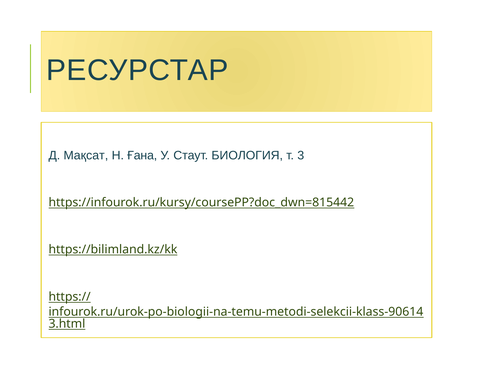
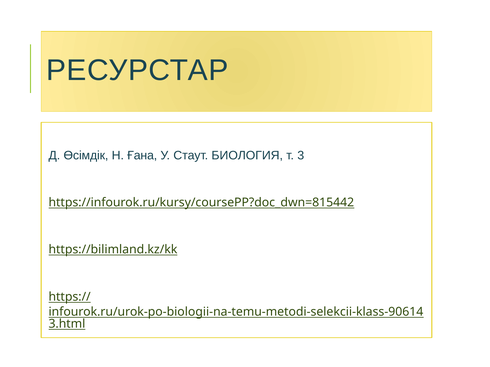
Мақсат: Мақсат -> Өсімдік
